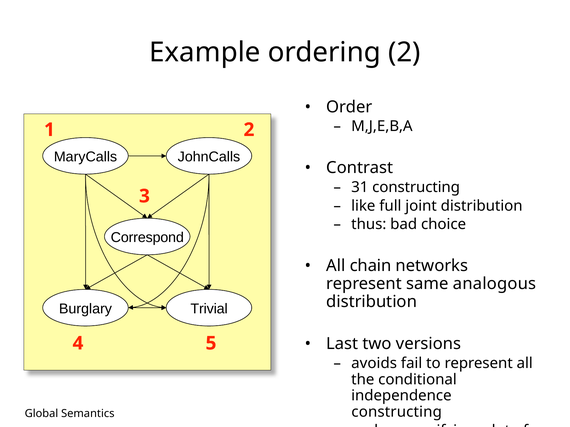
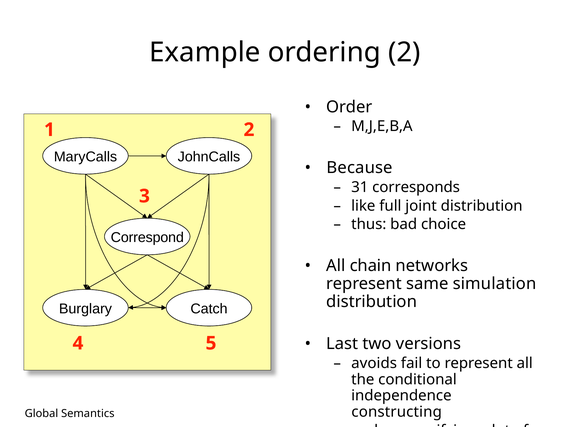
Contrast: Contrast -> Because
31 constructing: constructing -> corresponds
analogous: analogous -> simulation
Trivial: Trivial -> Catch
